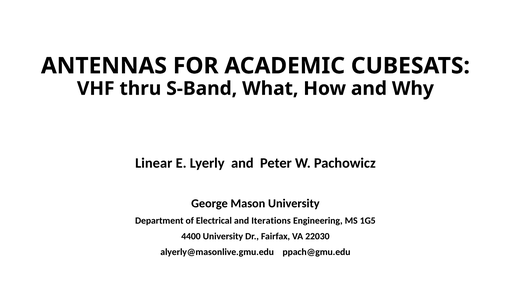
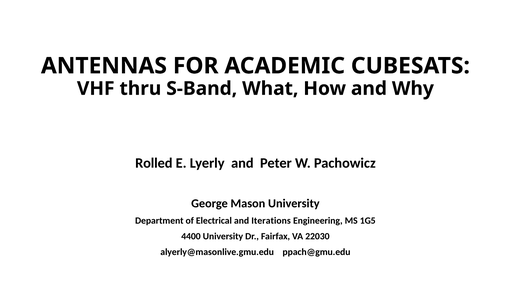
Linear: Linear -> Rolled
